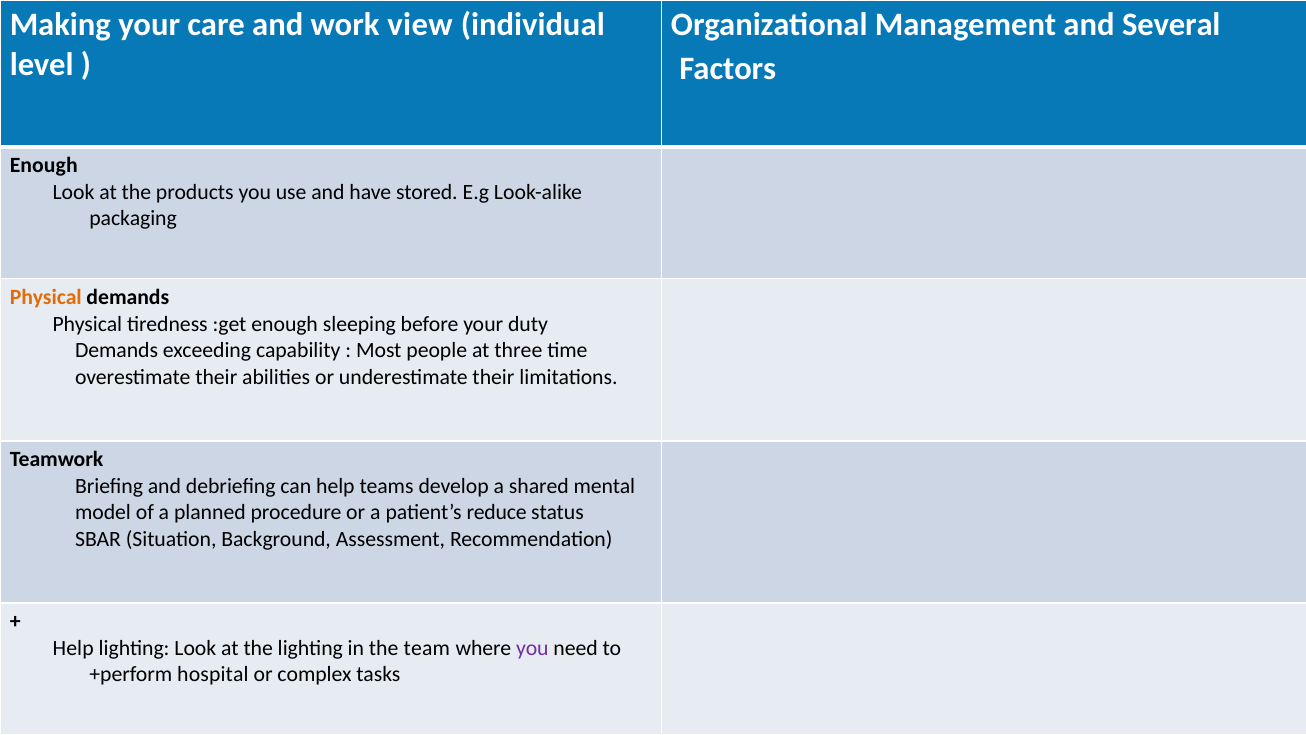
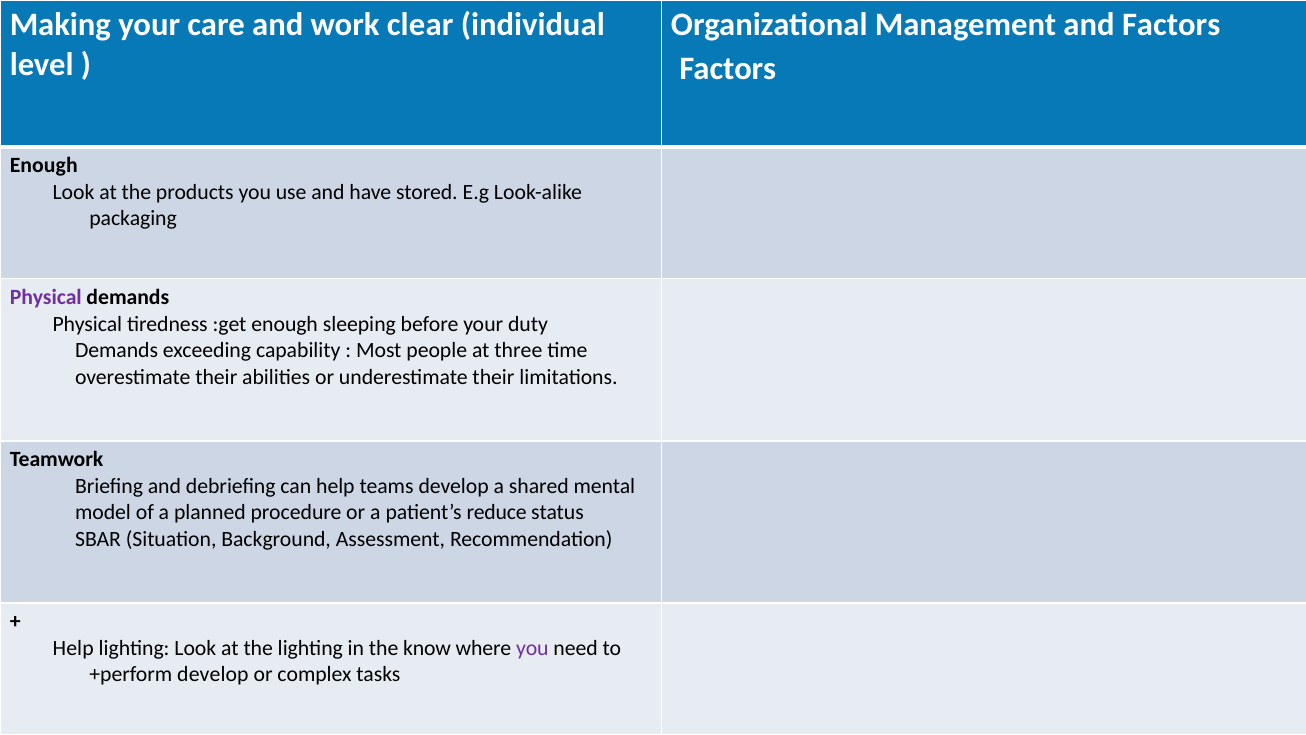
view: view -> clear
and Several: Several -> Factors
Physical at (46, 297) colour: orange -> purple
team: team -> know
+perform hospital: hospital -> develop
